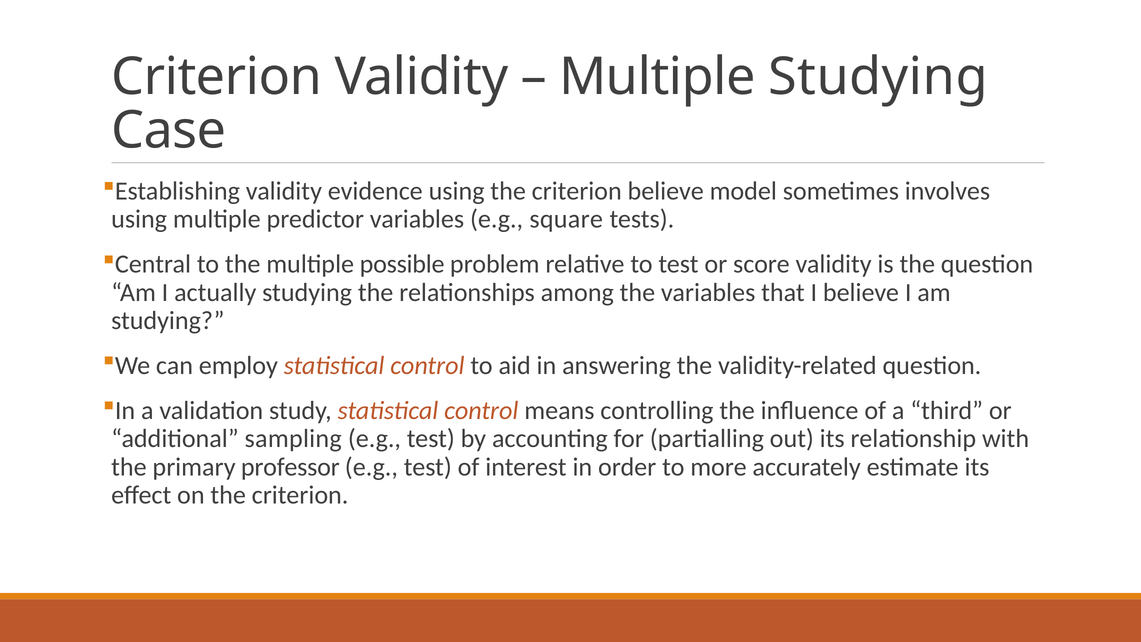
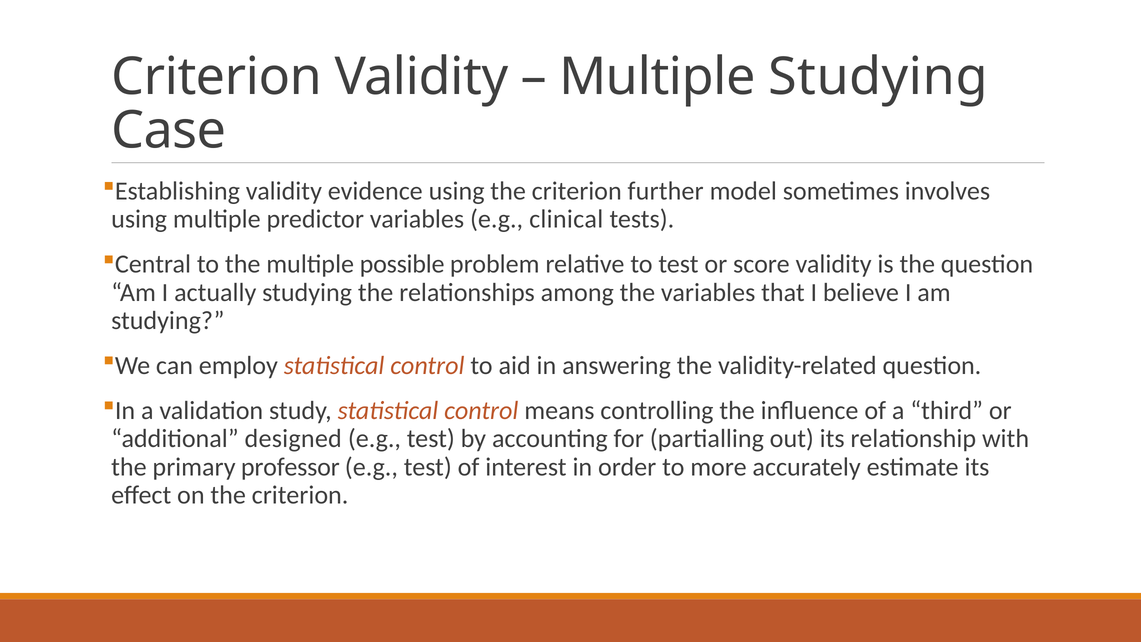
criterion believe: believe -> further
square: square -> clinical
sampling: sampling -> designed
